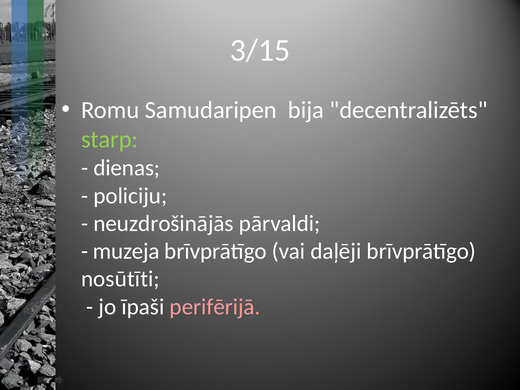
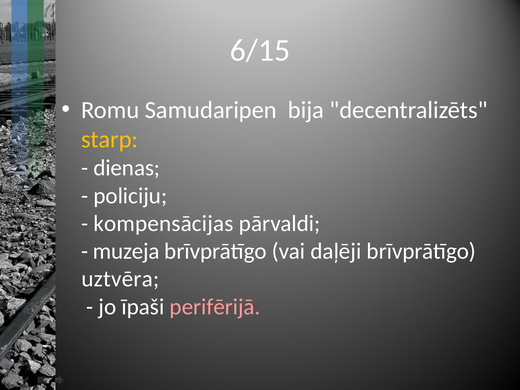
3/15: 3/15 -> 6/15
starp colour: light green -> yellow
neuzdrošinājās: neuzdrošinājās -> kompensācijas
nosūtīti: nosūtīti -> uztvēra
